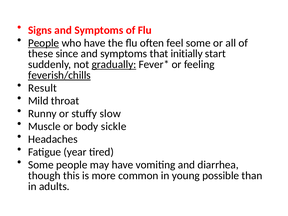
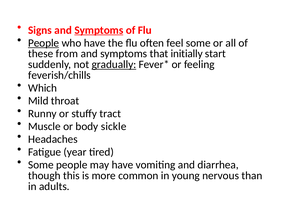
Symptoms at (99, 30) underline: none -> present
since: since -> from
feverish/chills underline: present -> none
Result: Result -> Which
slow: slow -> tract
possible: possible -> nervous
